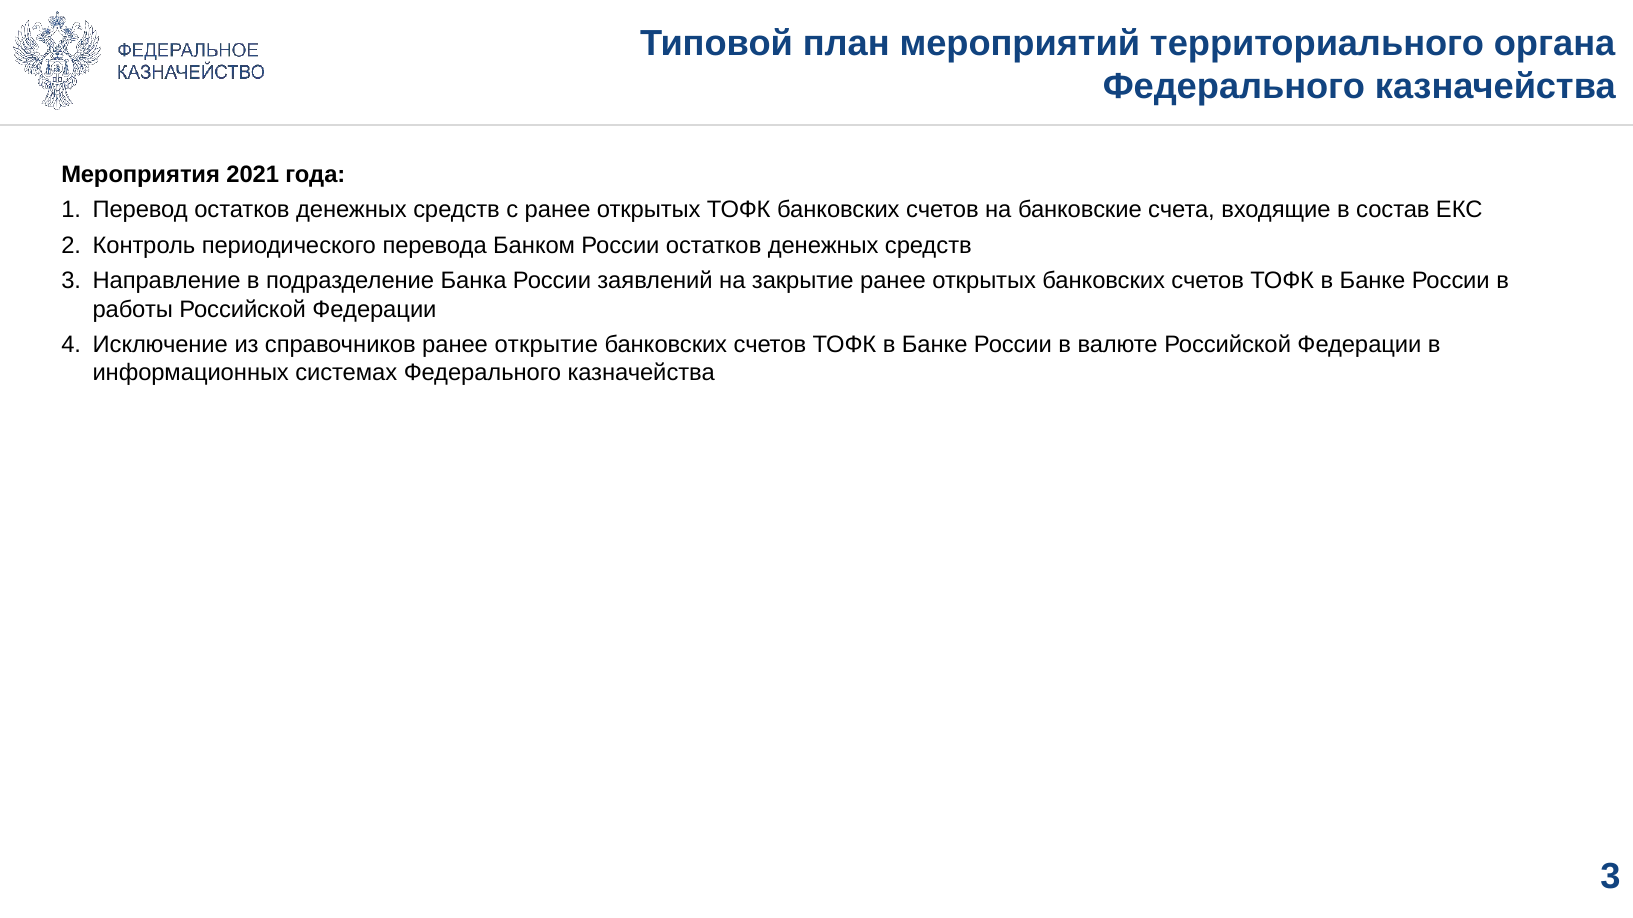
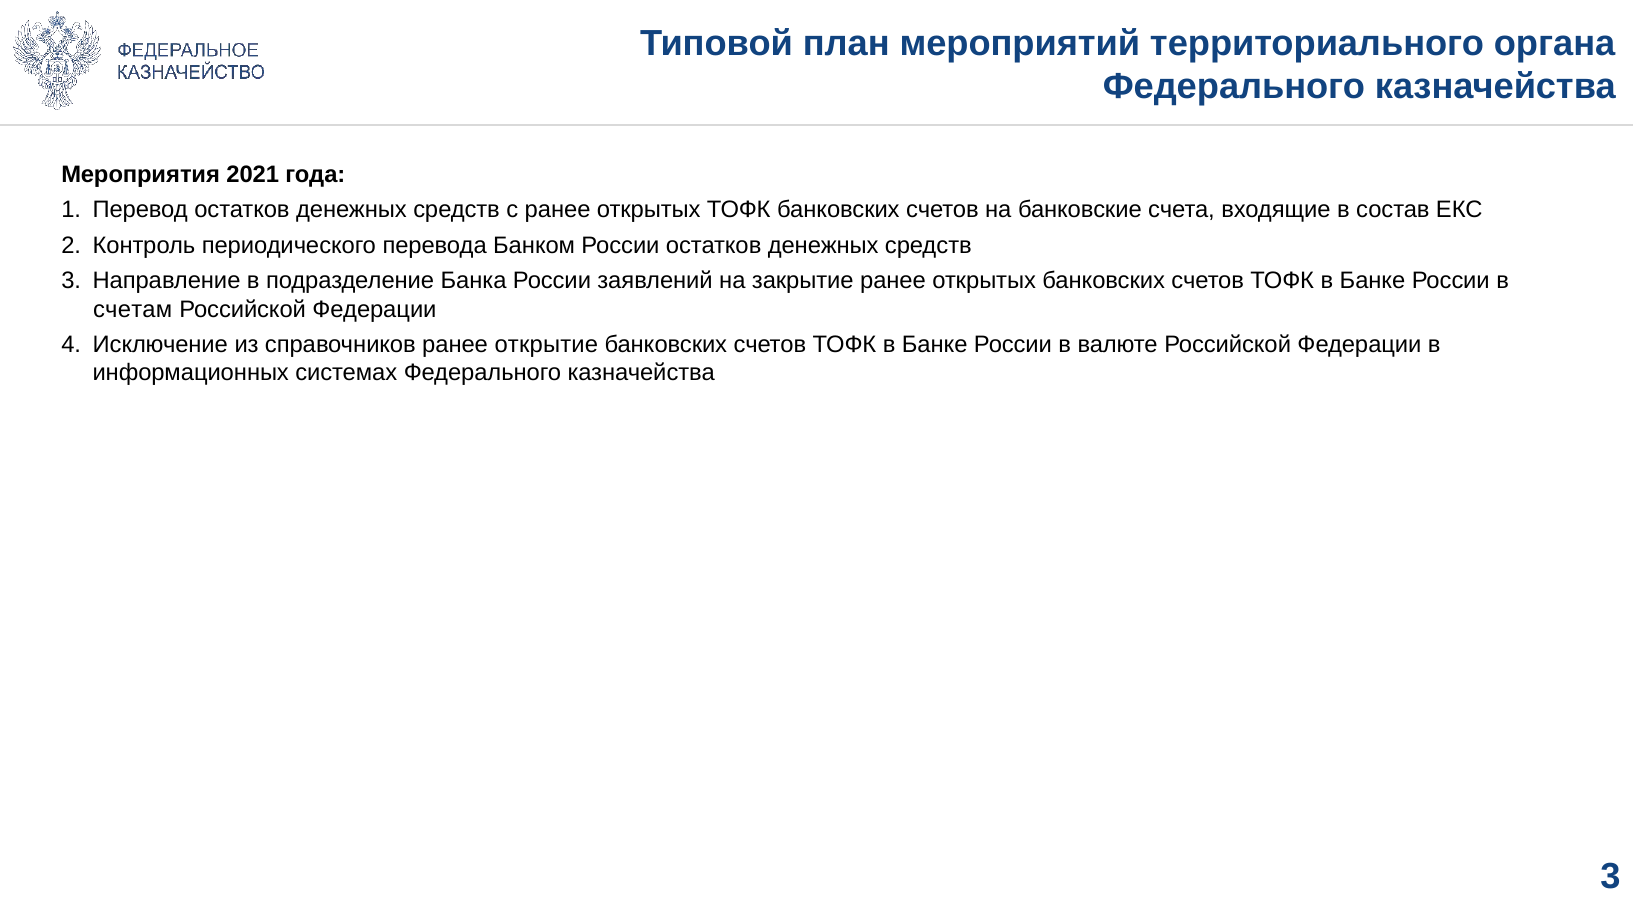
работы: работы -> счетам
